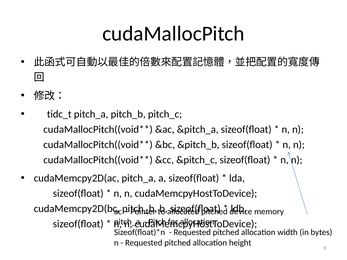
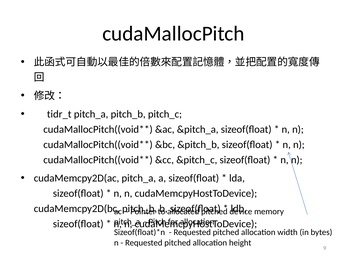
tidc_t: tidc_t -> tidr_t
